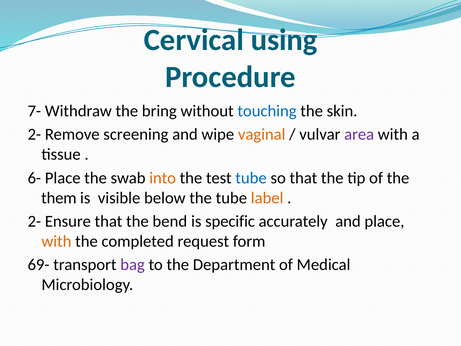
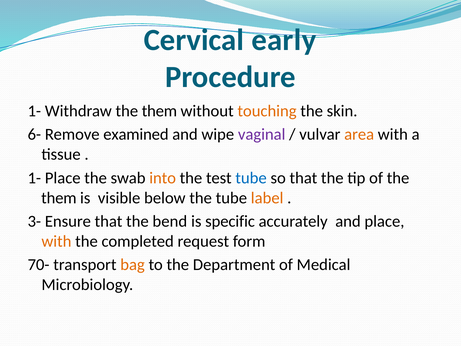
using: using -> early
7- at (34, 111): 7- -> 1-
Withdraw the bring: bring -> them
touching colour: blue -> orange
2- at (34, 134): 2- -> 6-
screening: screening -> examined
vaginal colour: orange -> purple
area colour: purple -> orange
6- at (34, 178): 6- -> 1-
2- at (34, 221): 2- -> 3-
69-: 69- -> 70-
bag colour: purple -> orange
